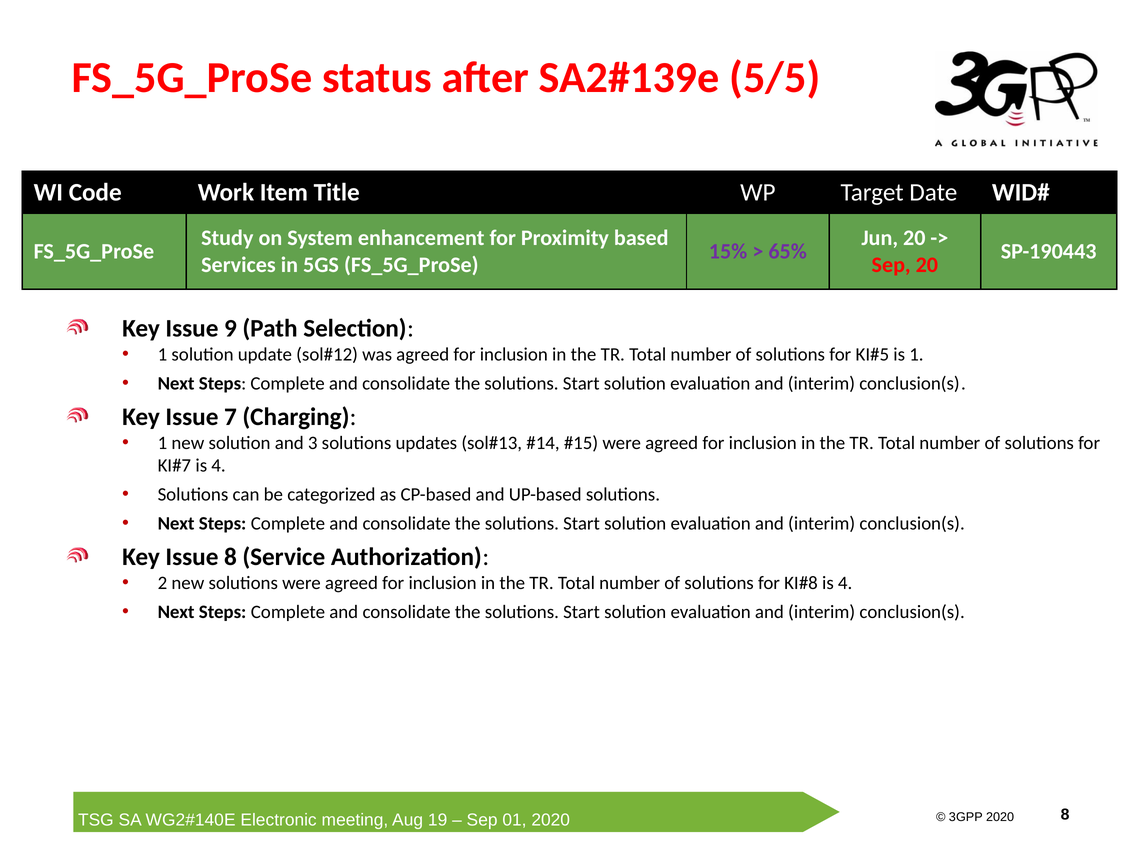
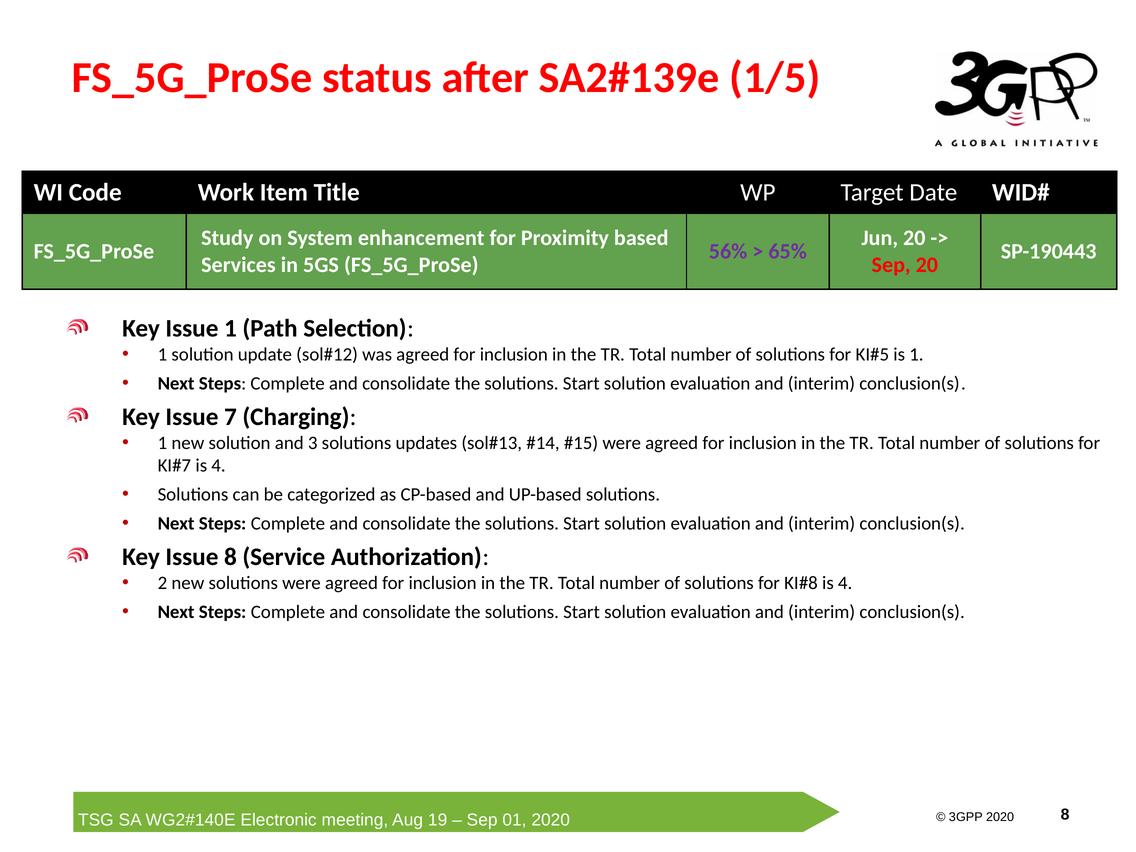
5/5: 5/5 -> 1/5
15%: 15% -> 56%
Issue 9: 9 -> 1
